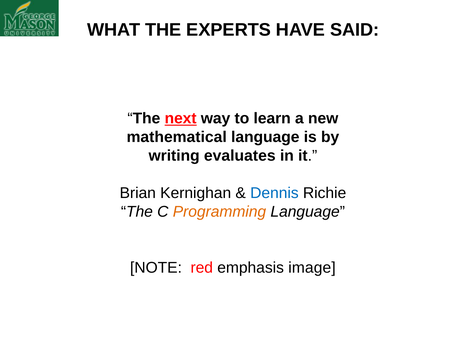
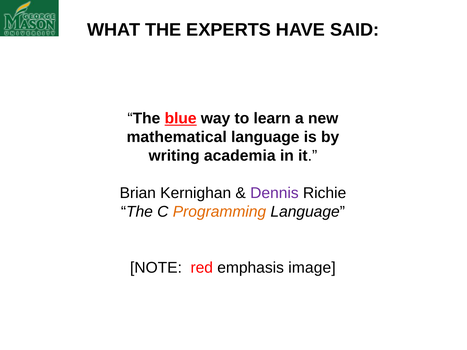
next: next -> blue
evaluates: evaluates -> academia
Dennis colour: blue -> purple
